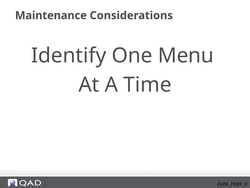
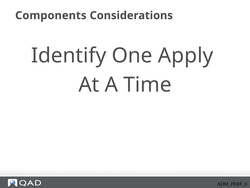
Maintenance: Maintenance -> Components
Menu: Menu -> Apply
